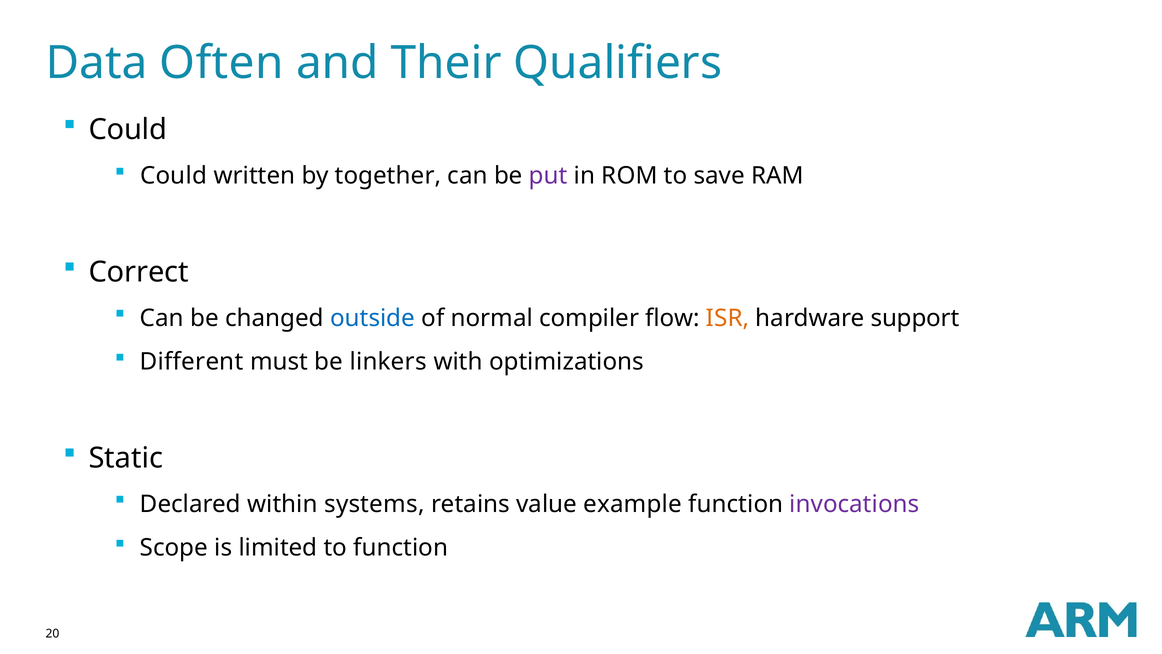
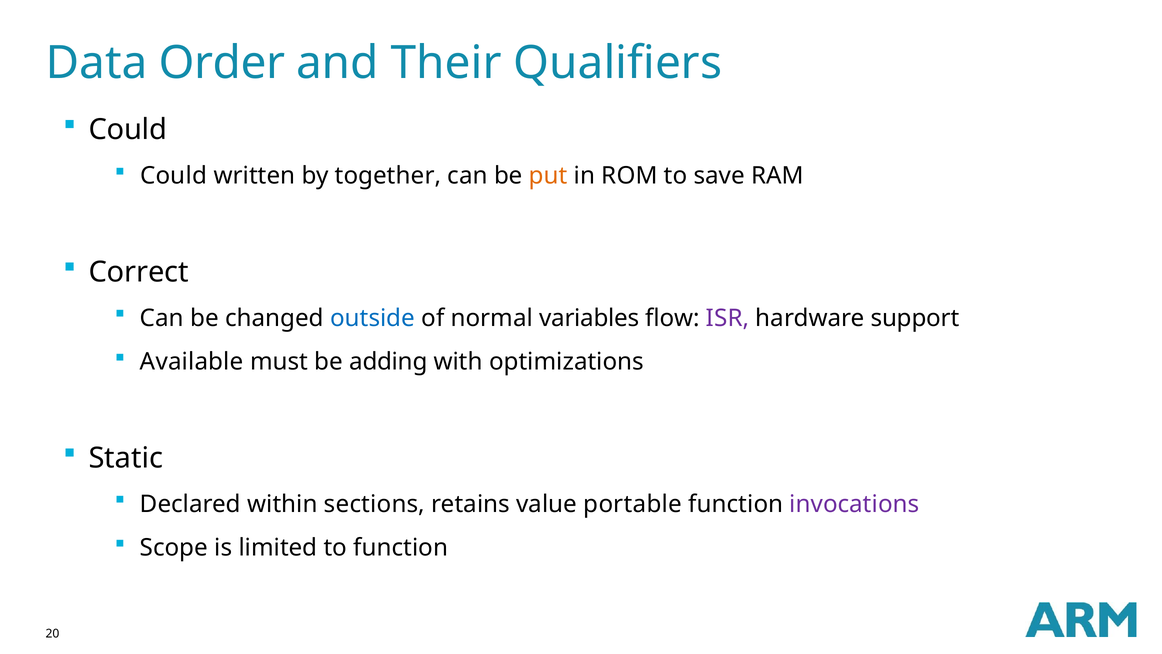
Often: Often -> Order
put colour: purple -> orange
compiler: compiler -> variables
ISR colour: orange -> purple
Different: Different -> Available
linkers: linkers -> adding
systems: systems -> sections
example: example -> portable
